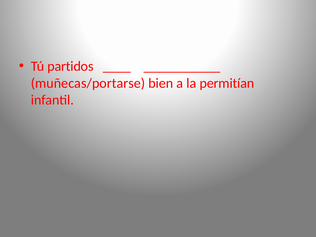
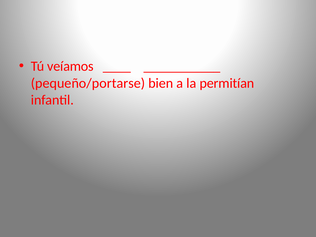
partidos: partidos -> veíamos
muñecas/portarse: muñecas/portarse -> pequeño/portarse
